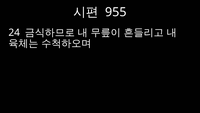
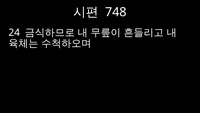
955: 955 -> 748
